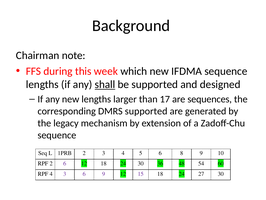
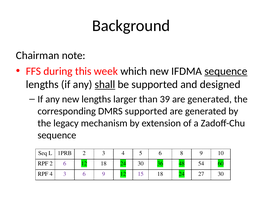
sequence at (226, 71) underline: none -> present
17: 17 -> 39
sequences at (210, 99): sequences -> generated
